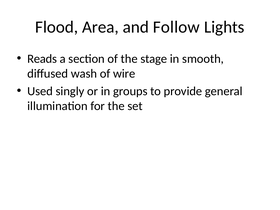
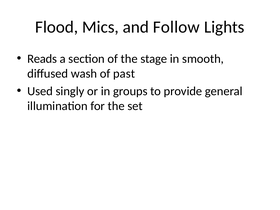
Area: Area -> Mics
wire: wire -> past
